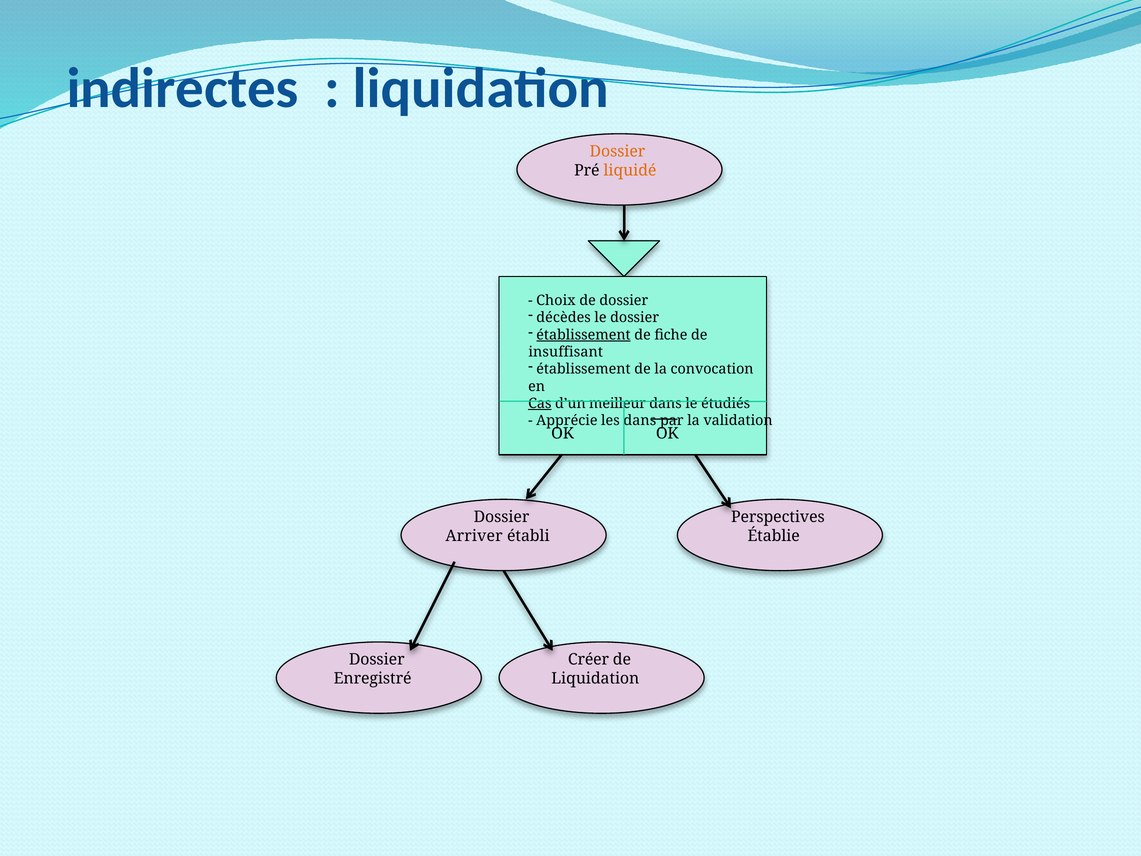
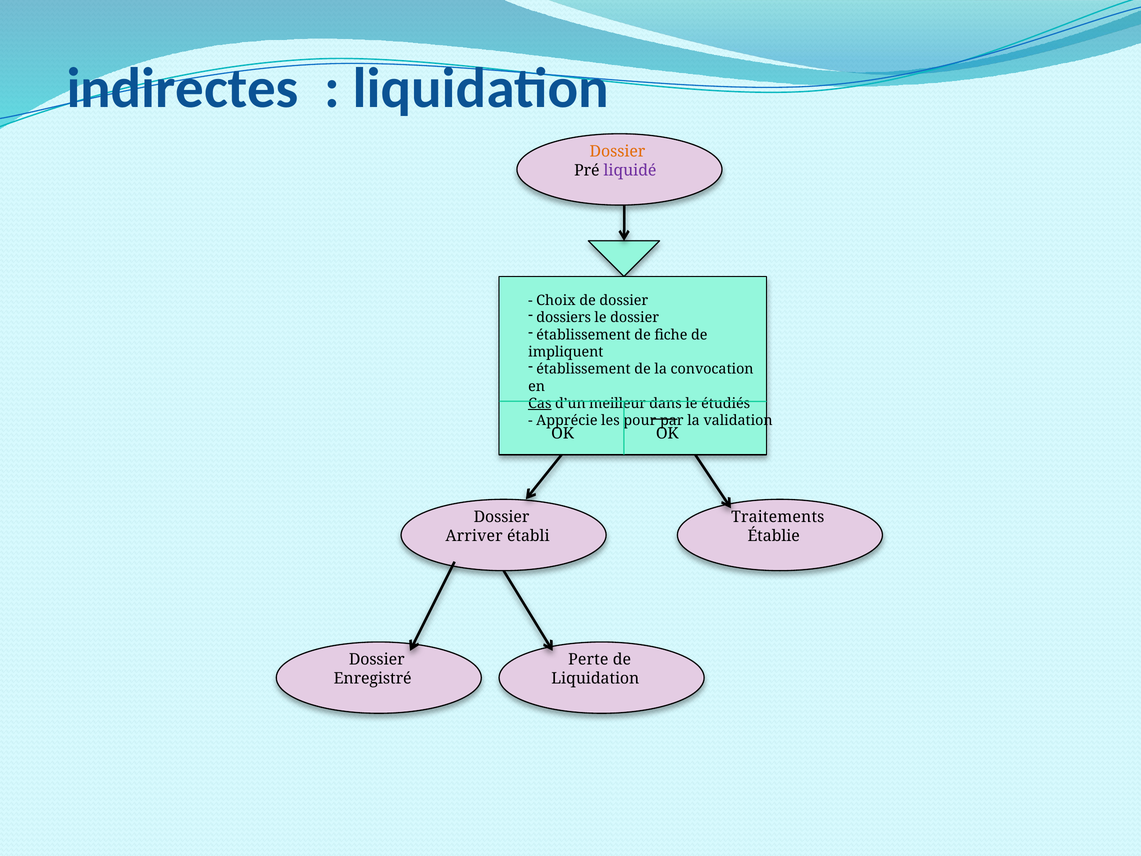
liquidé colour: orange -> purple
décèdes: décèdes -> dossiers
établissement at (583, 335) underline: present -> none
insuffisant: insuffisant -> impliquent
les dans: dans -> pour
Perspectives: Perspectives -> Traitements
Créer: Créer -> Perte
